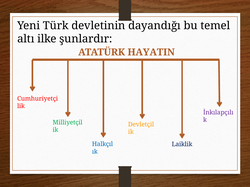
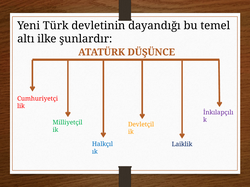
HAYATIN: HAYATIN -> DÜŞÜNCE
